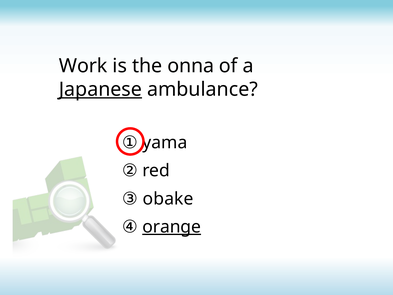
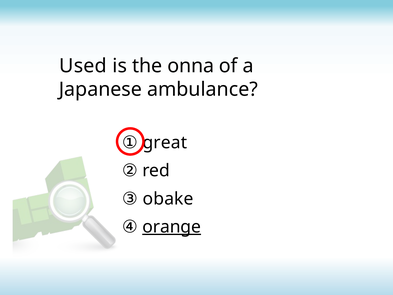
Work: Work -> Used
Japanese underline: present -> none
yama: yama -> great
